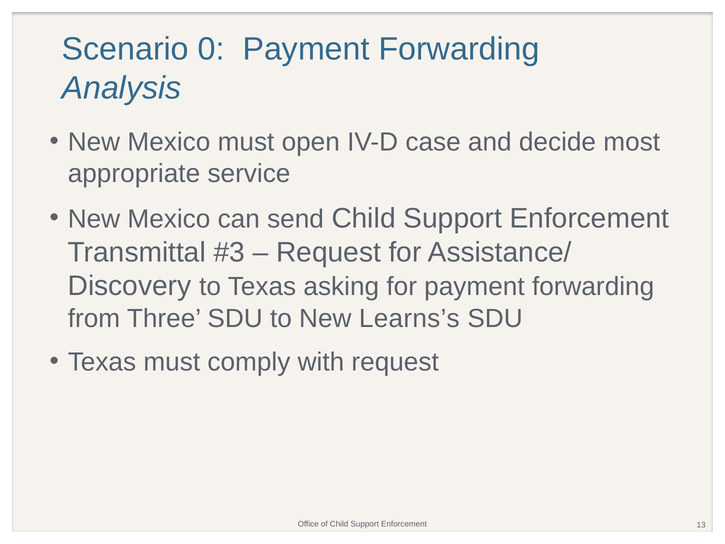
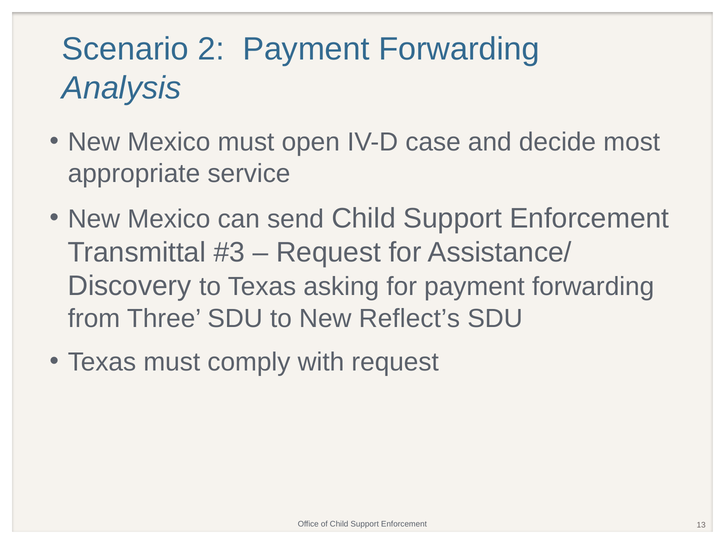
0: 0 -> 2
Learns’s: Learns’s -> Reflect’s
